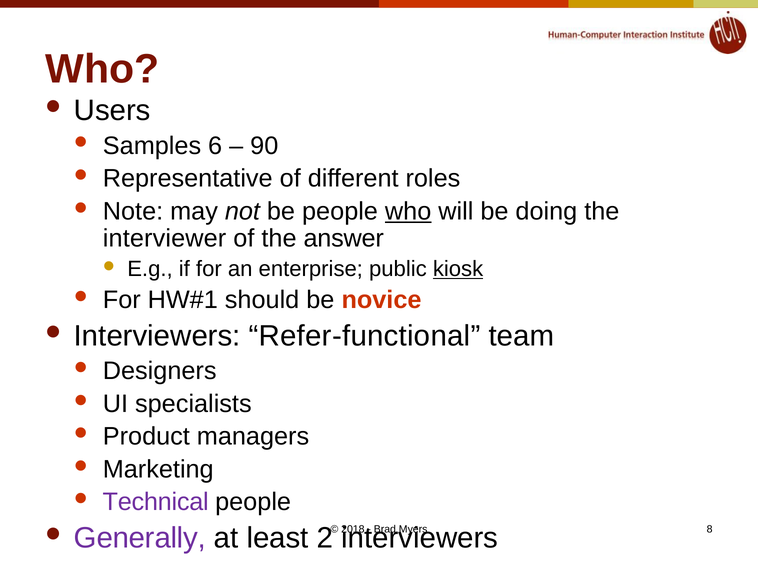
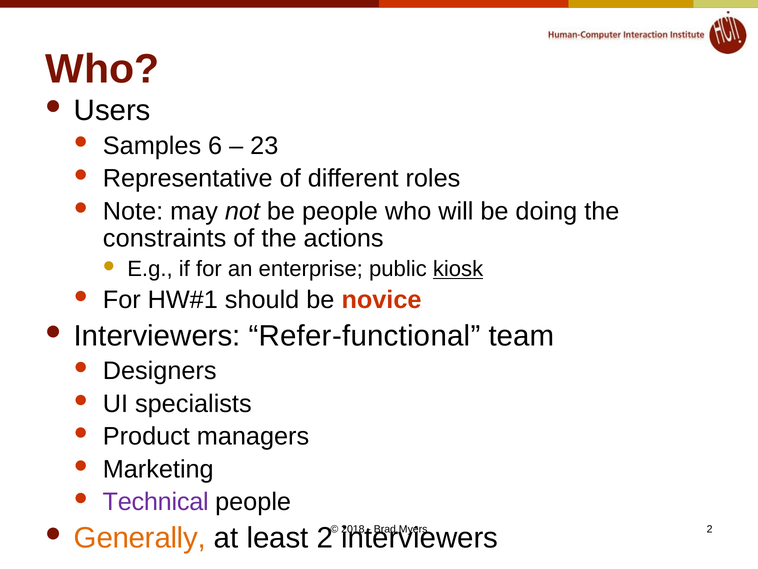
90: 90 -> 23
who at (408, 211) underline: present -> none
interviewer: interviewer -> constraints
answer: answer -> actions
8 at (710, 529): 8 -> 2
Generally colour: purple -> orange
